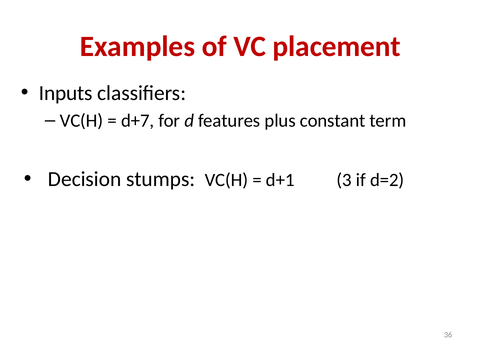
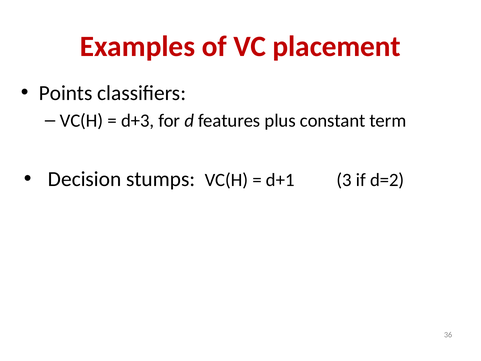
Inputs: Inputs -> Points
d+7: d+7 -> d+3
